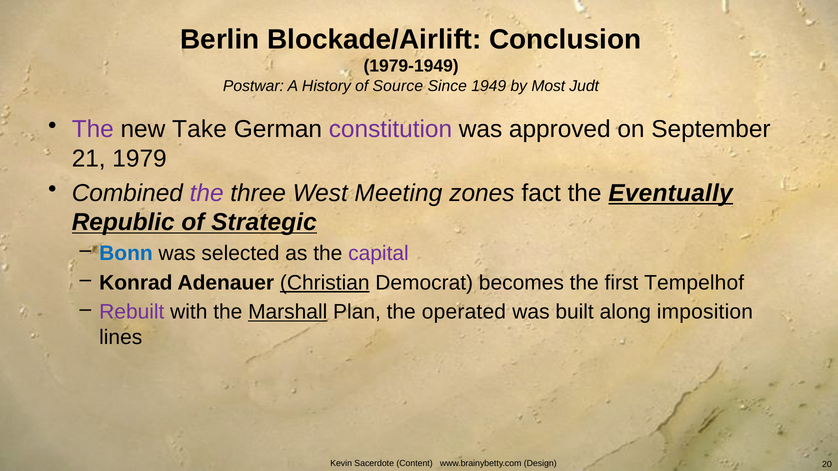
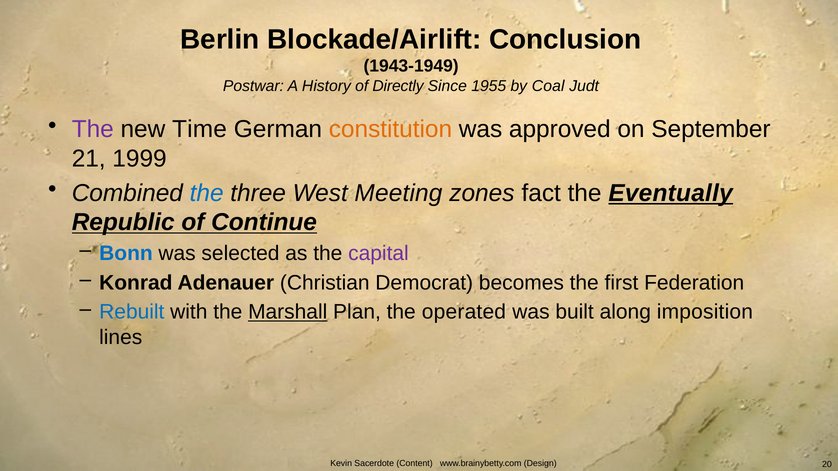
1979-1949: 1979-1949 -> 1943-1949
Source: Source -> Directly
1949: 1949 -> 1955
Most: Most -> Coal
Take: Take -> Time
constitution colour: purple -> orange
1979: 1979 -> 1999
the at (207, 193) colour: purple -> blue
Strategic: Strategic -> Continue
Christian underline: present -> none
Tempelhof: Tempelhof -> Federation
Rebuilt colour: purple -> blue
